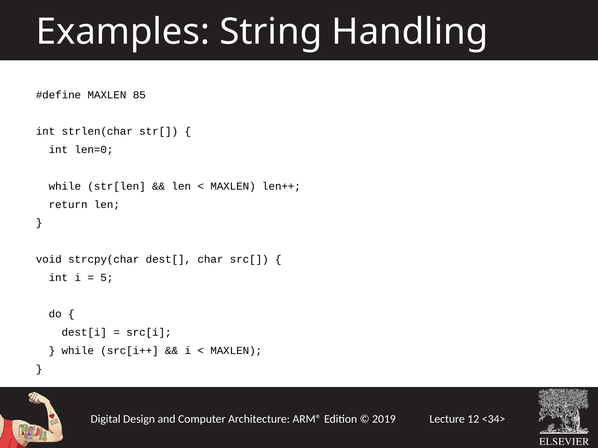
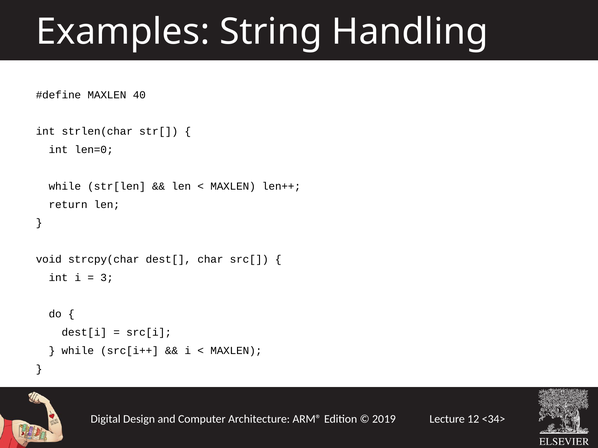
85: 85 -> 40
5: 5 -> 3
